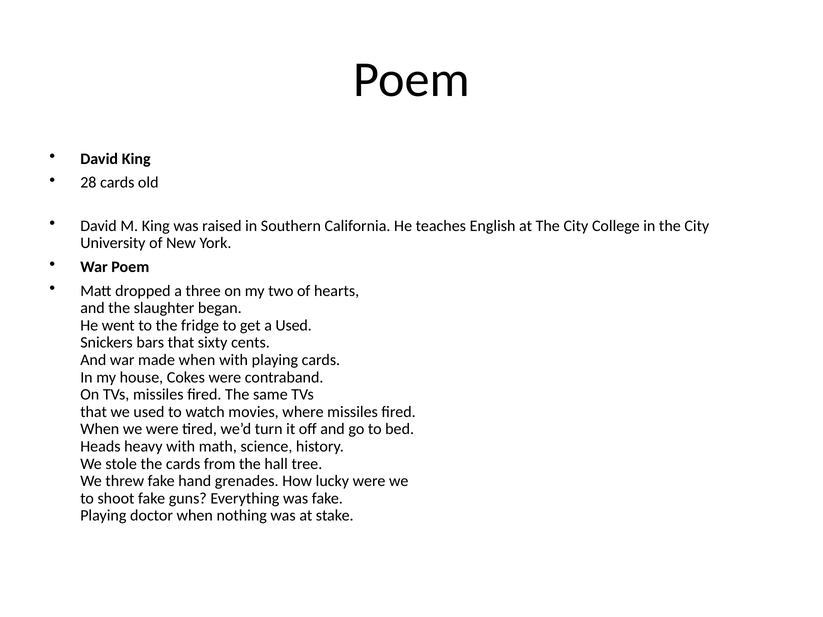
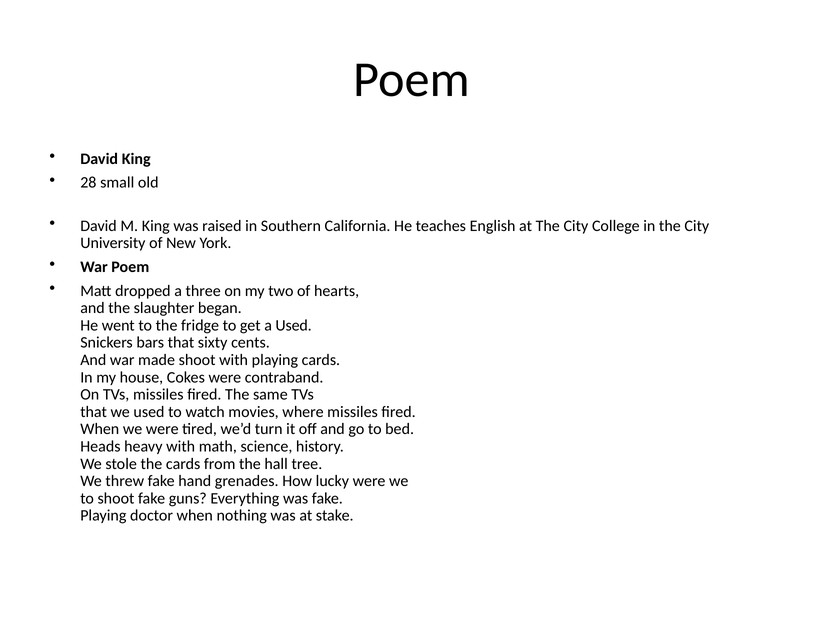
28 cards: cards -> small
made when: when -> shoot
